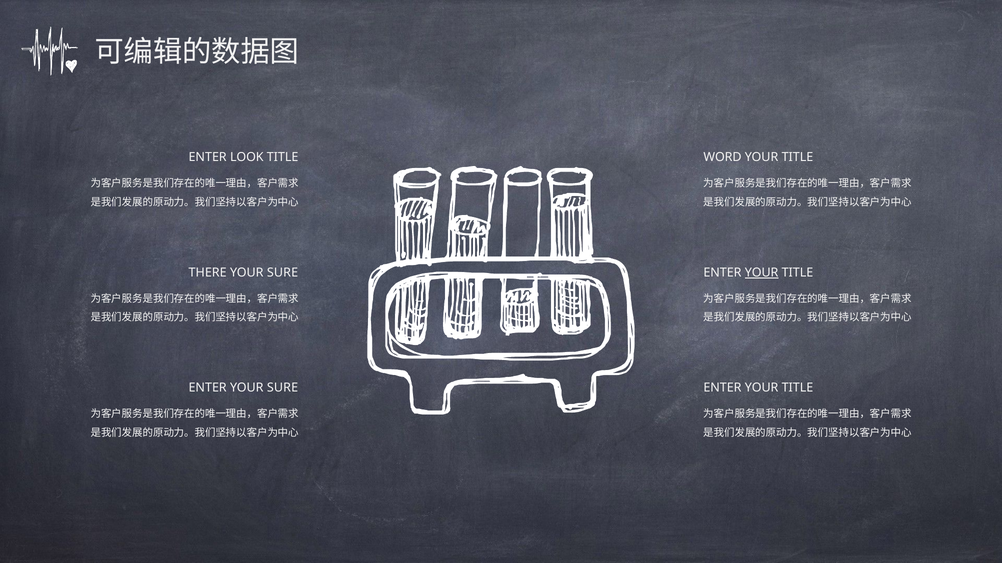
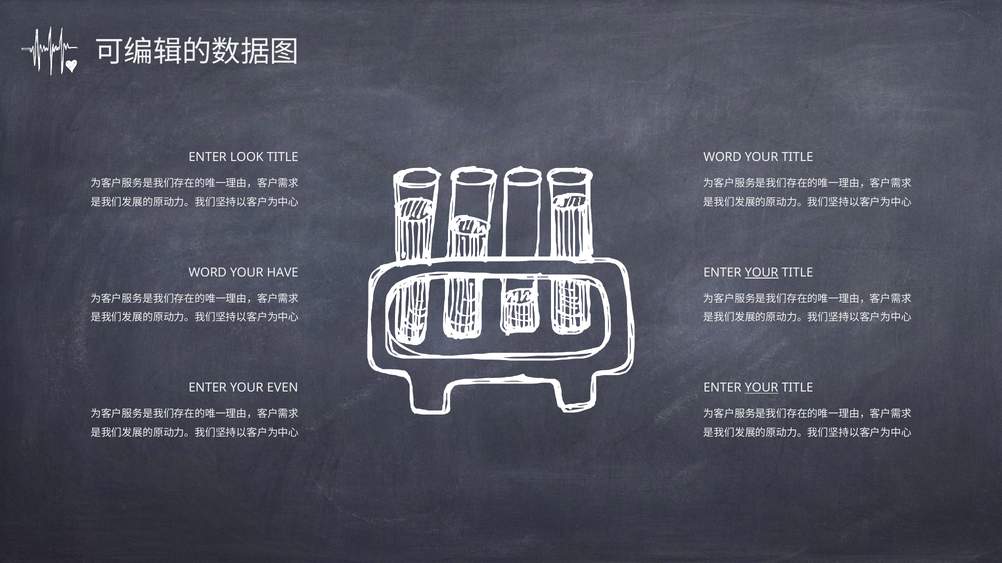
THERE at (208, 273): THERE -> WORD
SURE at (283, 273): SURE -> HAVE
ENTER YOUR SURE: SURE -> EVEN
YOUR at (762, 388) underline: none -> present
